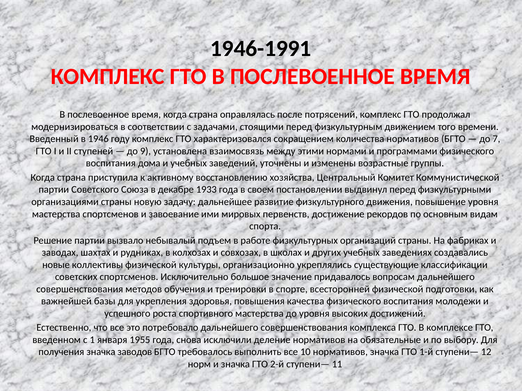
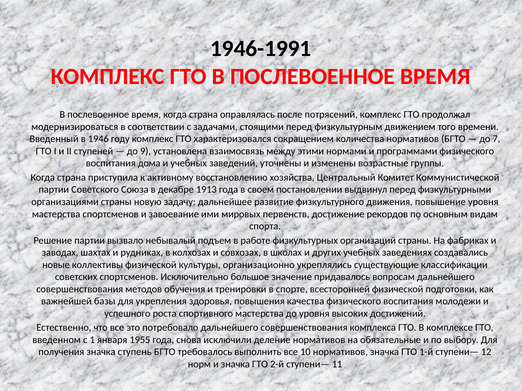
1933: 1933 -> 1913
значка заводов: заводов -> ступень
